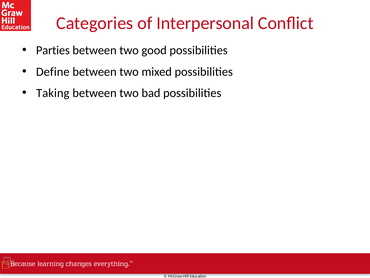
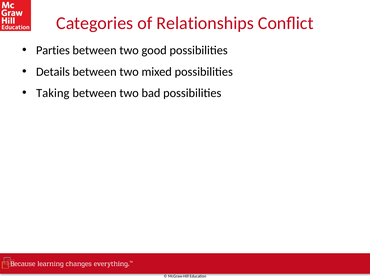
Interpersonal: Interpersonal -> Relationships
Define: Define -> Details
